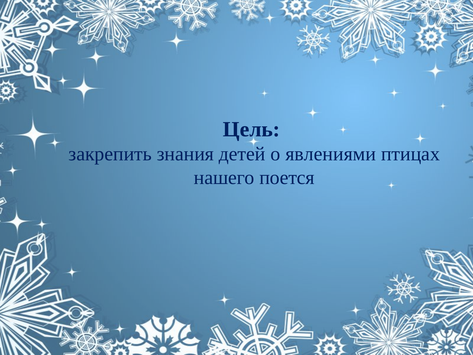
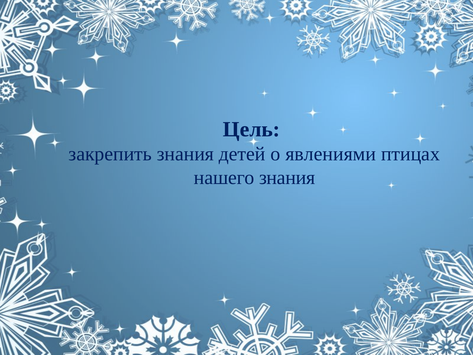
нашего поется: поется -> знания
